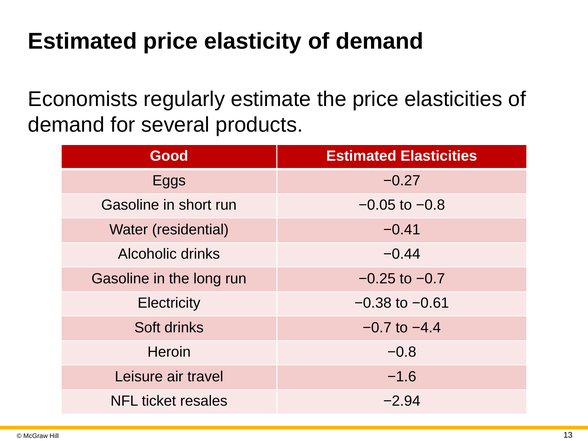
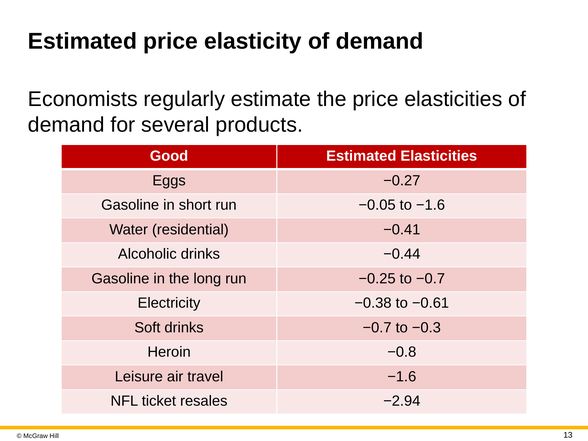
to −0.8: −0.8 -> −1.6
−4.4: −4.4 -> −0.3
